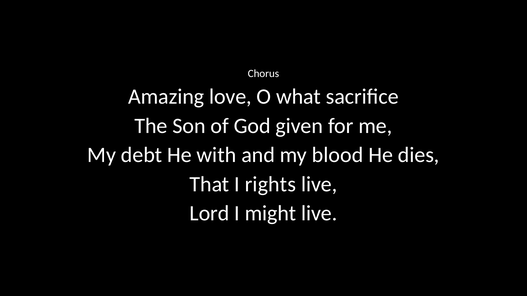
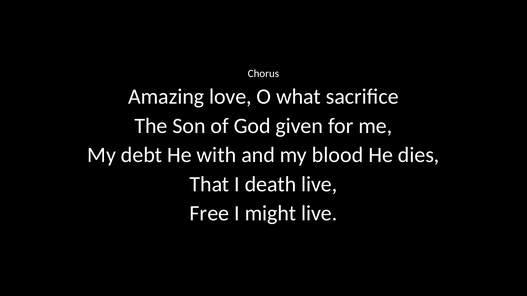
rights: rights -> death
Lord: Lord -> Free
